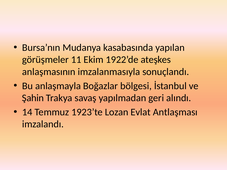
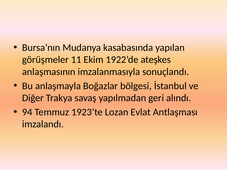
Şahin: Şahin -> Diğer
14: 14 -> 94
